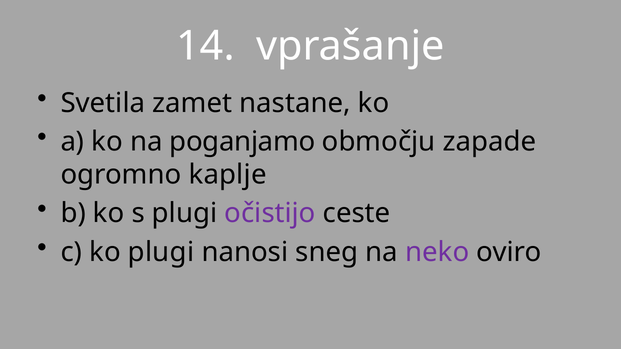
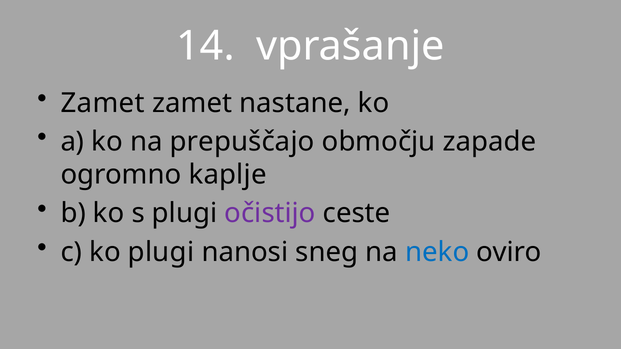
Svetila at (103, 103): Svetila -> Zamet
poganjamo: poganjamo -> prepuščajo
neko colour: purple -> blue
